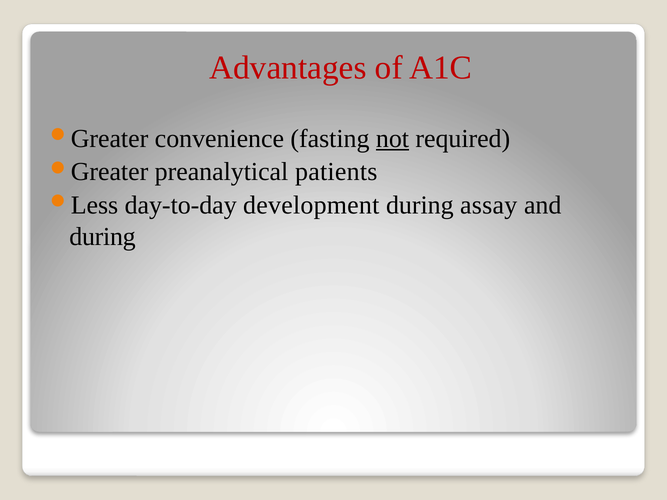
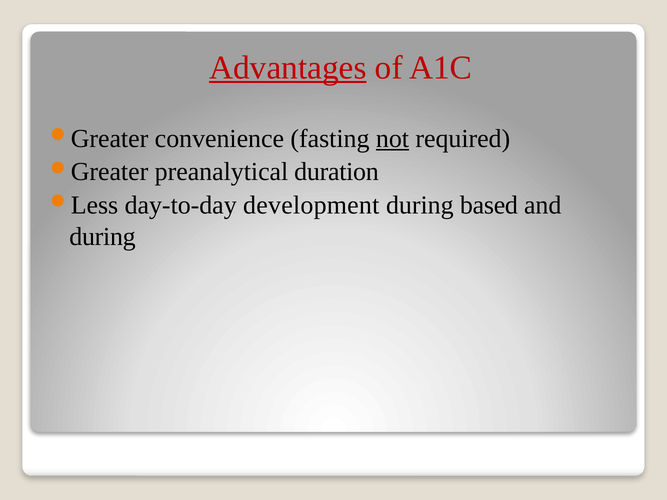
Advantages underline: none -> present
patients: patients -> duration
assay: assay -> based
